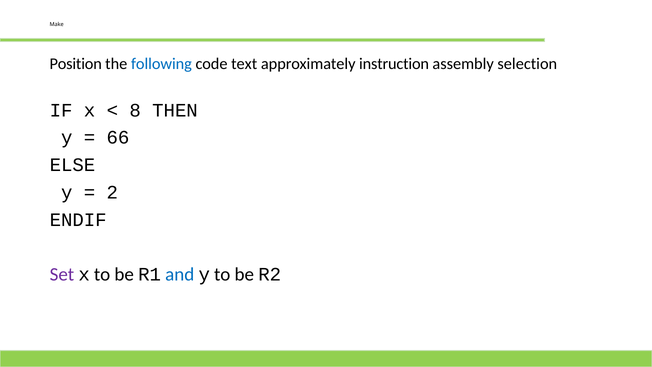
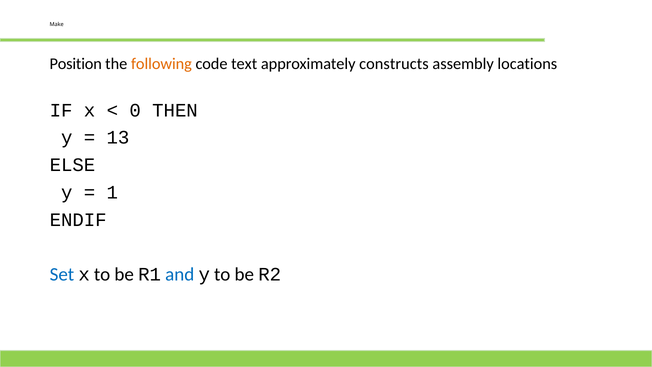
following colour: blue -> orange
instruction: instruction -> constructs
selection: selection -> locations
8: 8 -> 0
66: 66 -> 13
2: 2 -> 1
Set colour: purple -> blue
